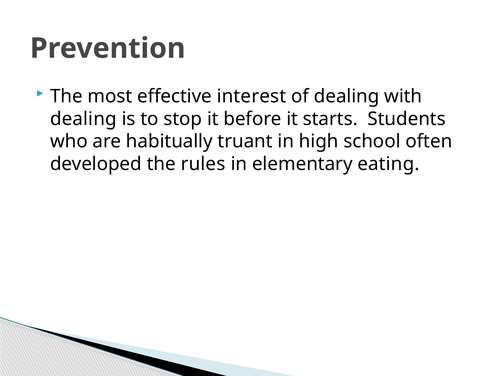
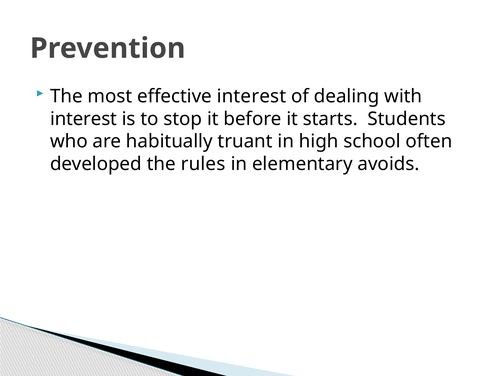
dealing at (83, 119): dealing -> interest
eating: eating -> avoids
